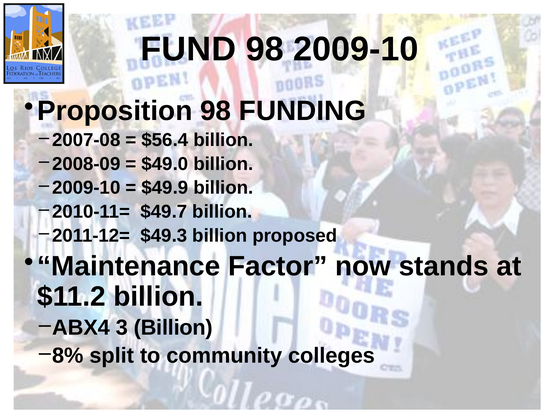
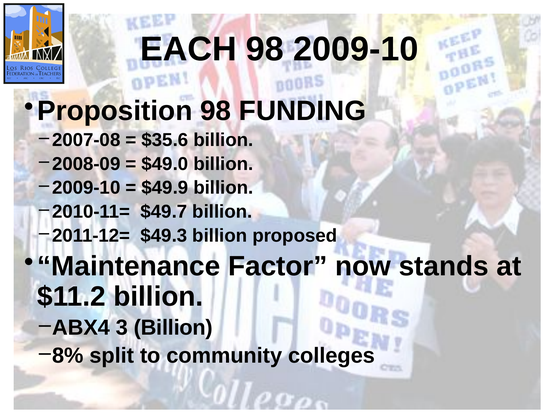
FUND: FUND -> EACH
$56.4: $56.4 -> $35.6
